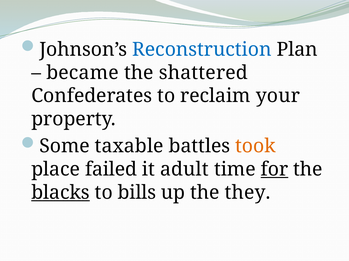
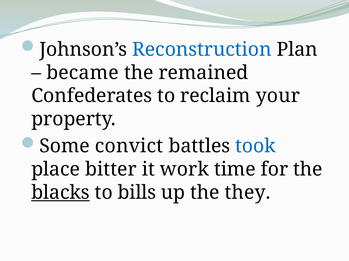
shattered: shattered -> remained
taxable: taxable -> convict
took colour: orange -> blue
failed: failed -> bitter
adult: adult -> work
for underline: present -> none
